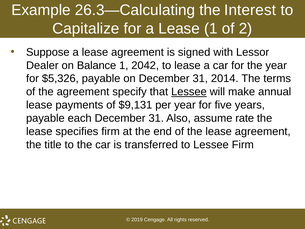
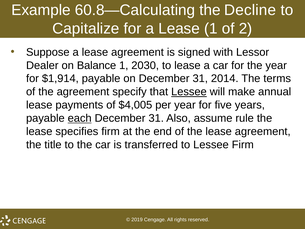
26.3—Calculating: 26.3—Calculating -> 60.8—Calculating
Interest: Interest -> Decline
2042: 2042 -> 2030
$5,326: $5,326 -> $1,914
$9,131: $9,131 -> $4,005
each underline: none -> present
rate: rate -> rule
